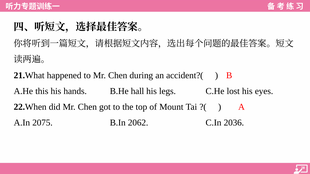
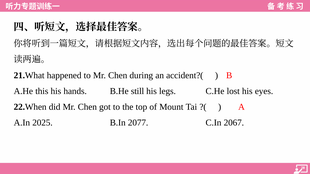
hall: hall -> still
2075: 2075 -> 2025
2062: 2062 -> 2077
2036: 2036 -> 2067
